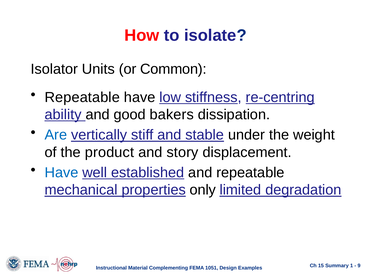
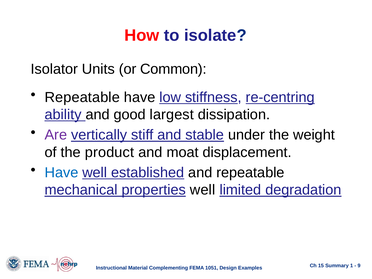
bakers: bakers -> largest
Are colour: blue -> purple
story: story -> moat
properties only: only -> well
